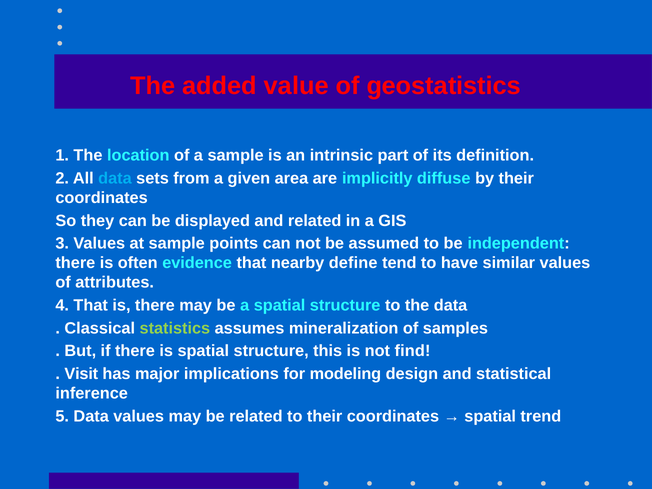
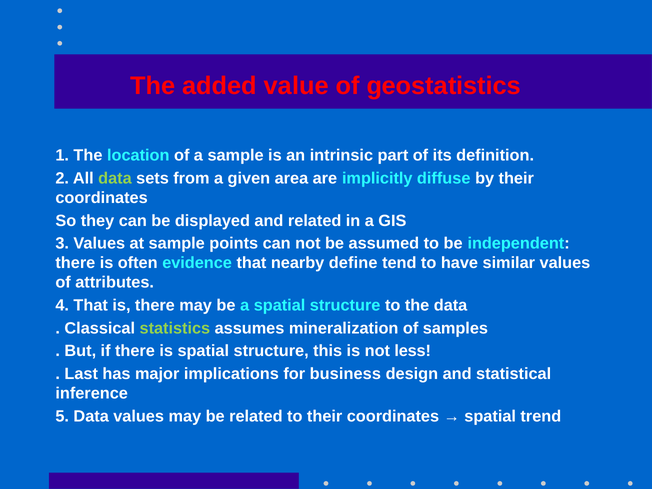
data at (115, 178) colour: light blue -> light green
find: find -> less
Visit: Visit -> Last
modeling: modeling -> business
